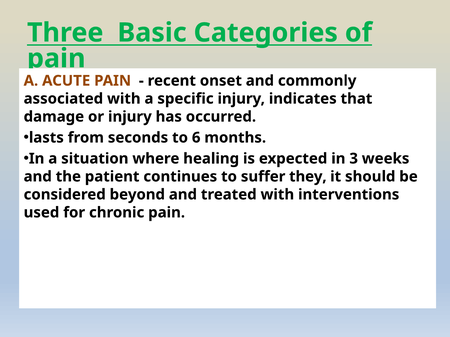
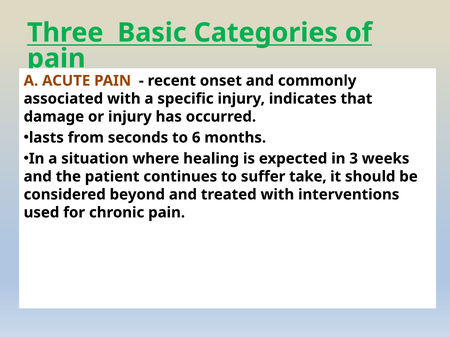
they: they -> take
